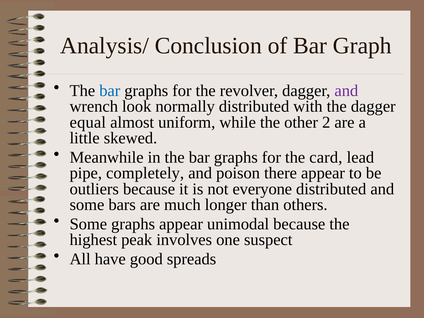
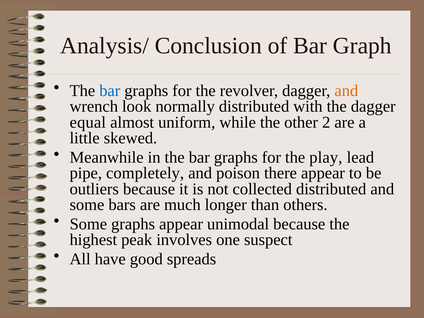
and at (346, 91) colour: purple -> orange
card: card -> play
everyone: everyone -> collected
